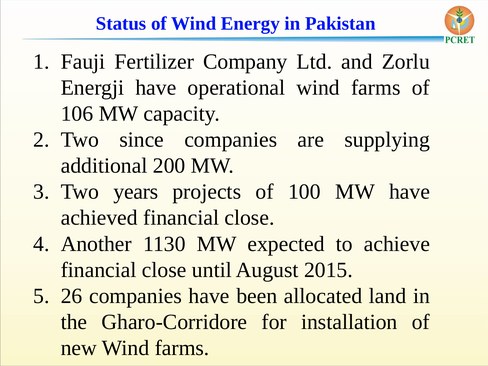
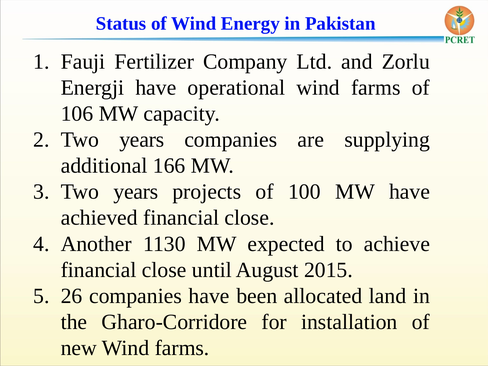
since at (142, 140): since -> years
200: 200 -> 166
